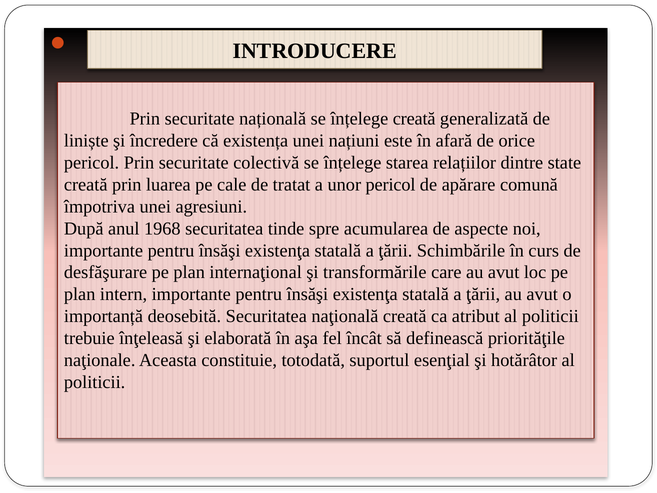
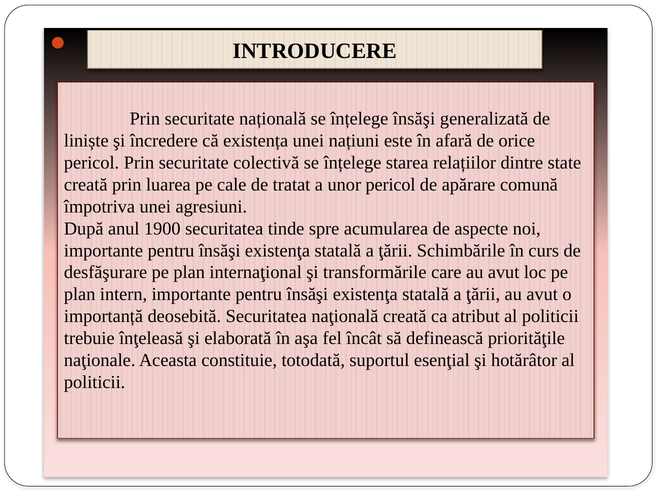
înțelege creată: creată -> însăşi
1968: 1968 -> 1900
